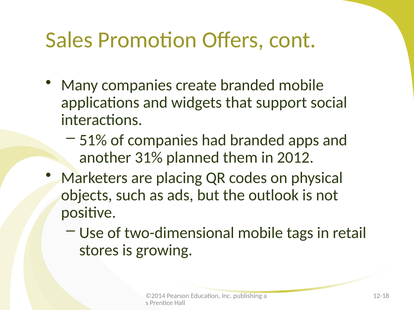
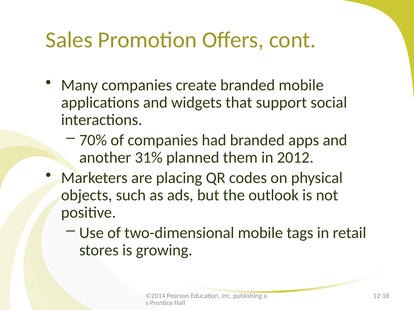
51%: 51% -> 70%
